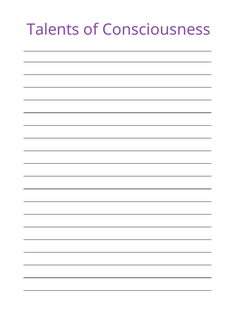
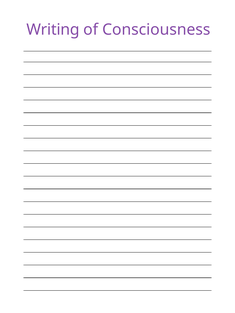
Talents: Talents -> Writing
